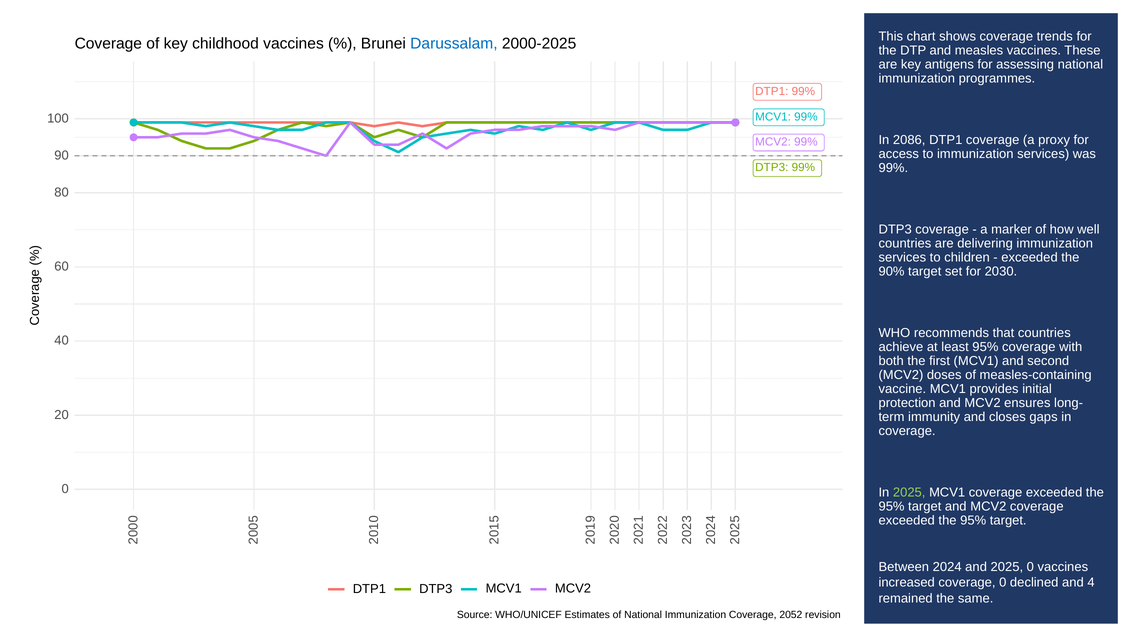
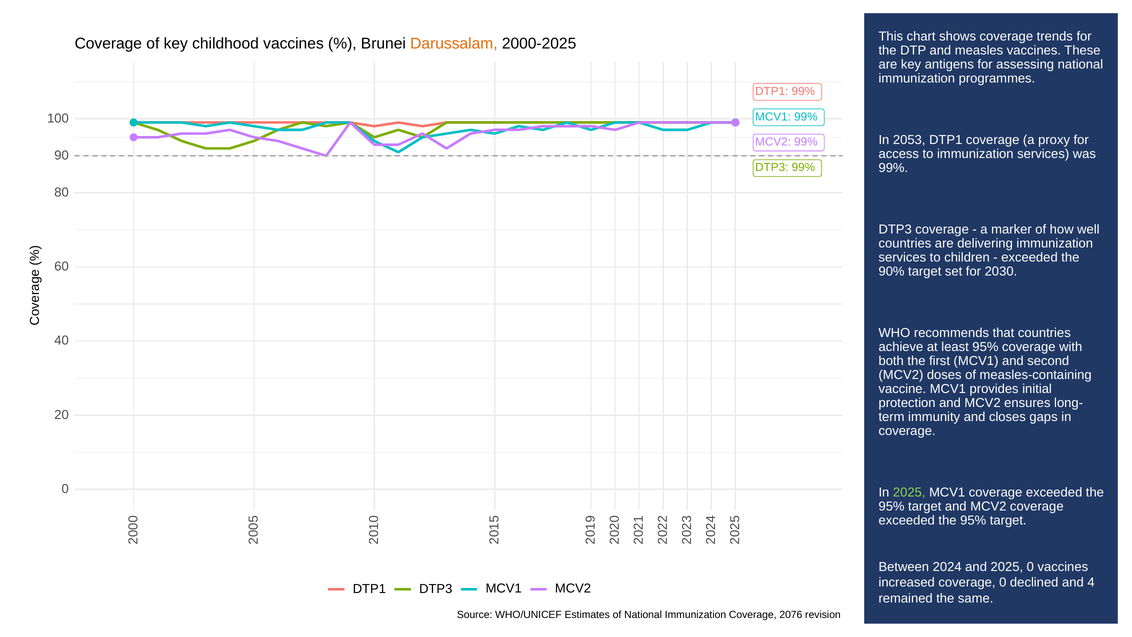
Darussalam colour: blue -> orange
2086: 2086 -> 2053
2052: 2052 -> 2076
